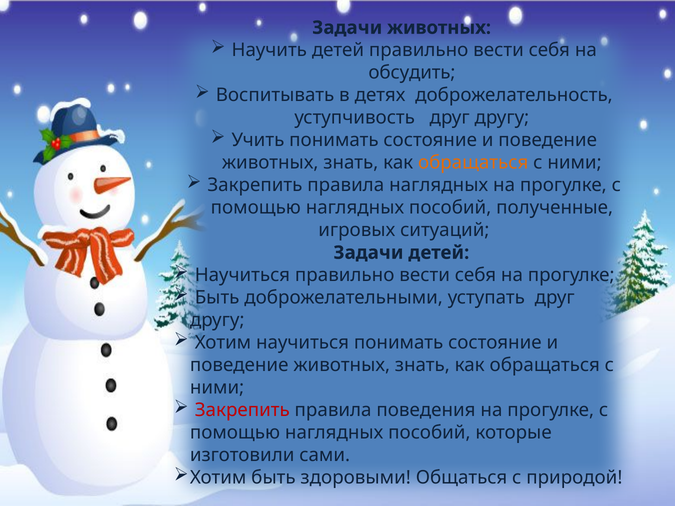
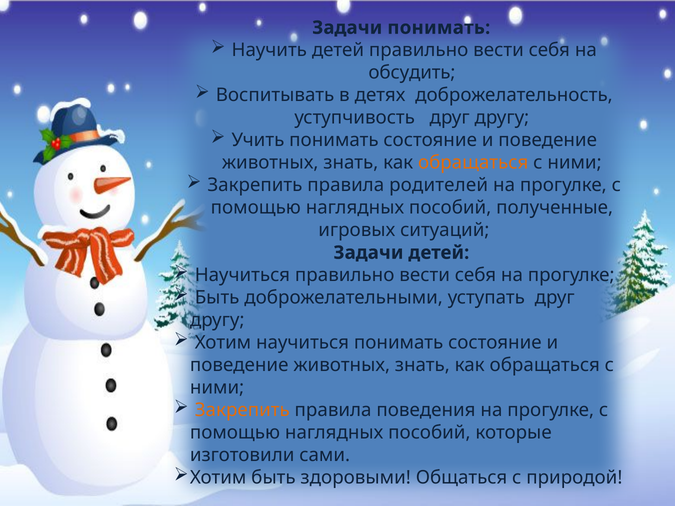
Задачи животных: животных -> понимать
правила наглядных: наглядных -> родителей
Закрепить at (242, 410) colour: red -> orange
